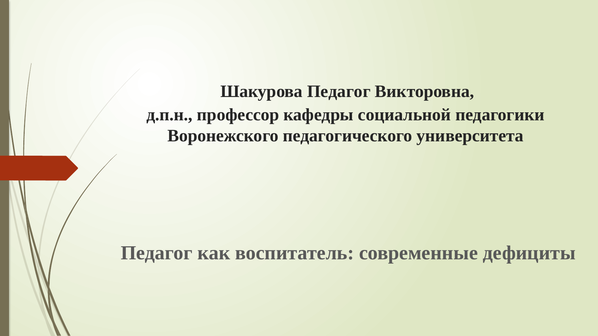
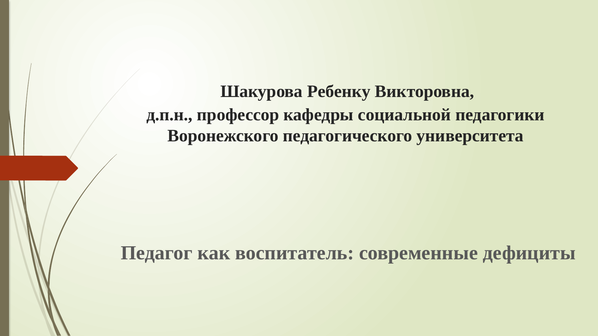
Шакурова Педагог: Педагог -> Ребенку
